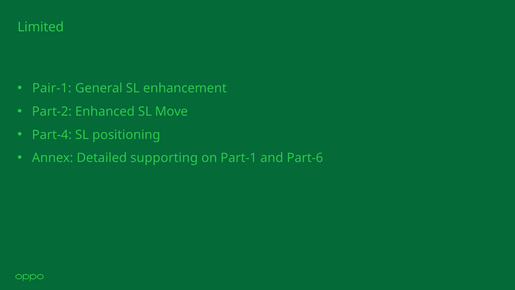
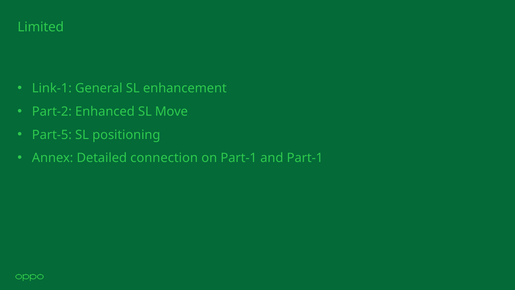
Pair-1: Pair-1 -> Link-1
Part-4: Part-4 -> Part-5
supporting: supporting -> connection
and Part-6: Part-6 -> Part-1
